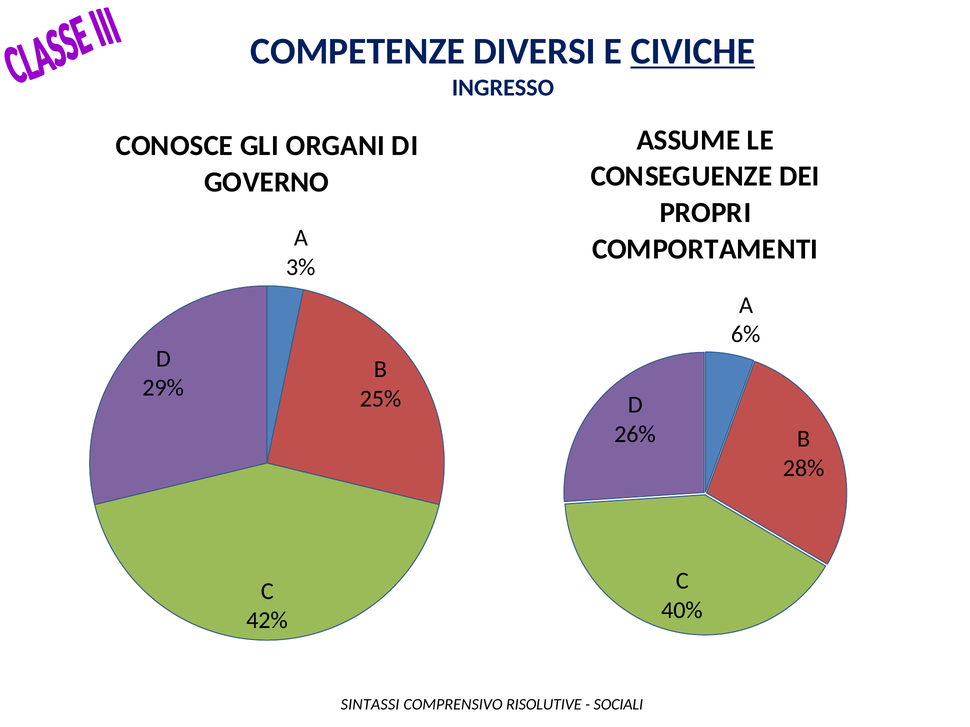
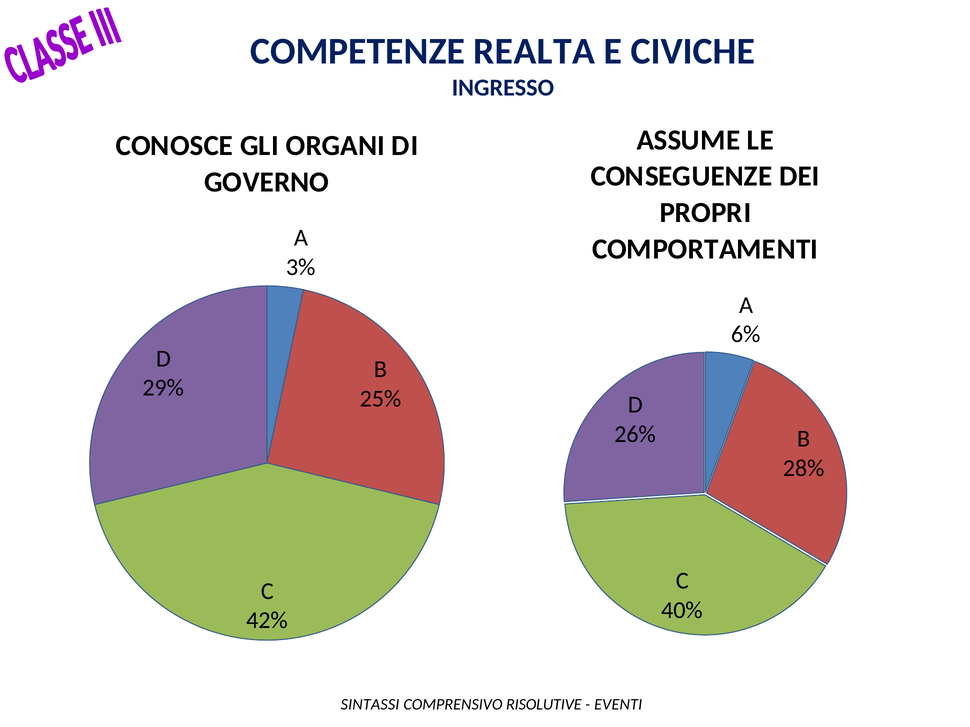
DIVERSI: DIVERSI -> REALTA
CIVICHE underline: present -> none
SOCIALI: SOCIALI -> EVENTI
